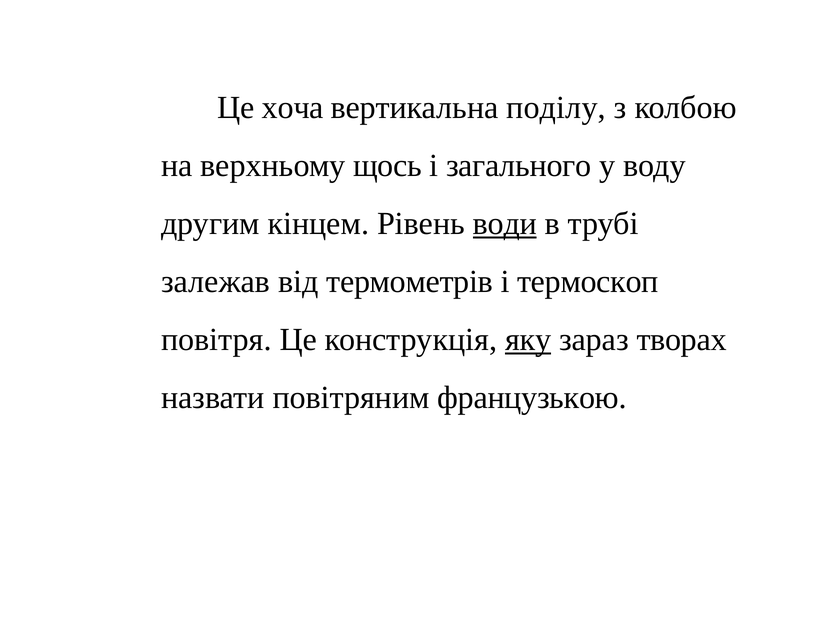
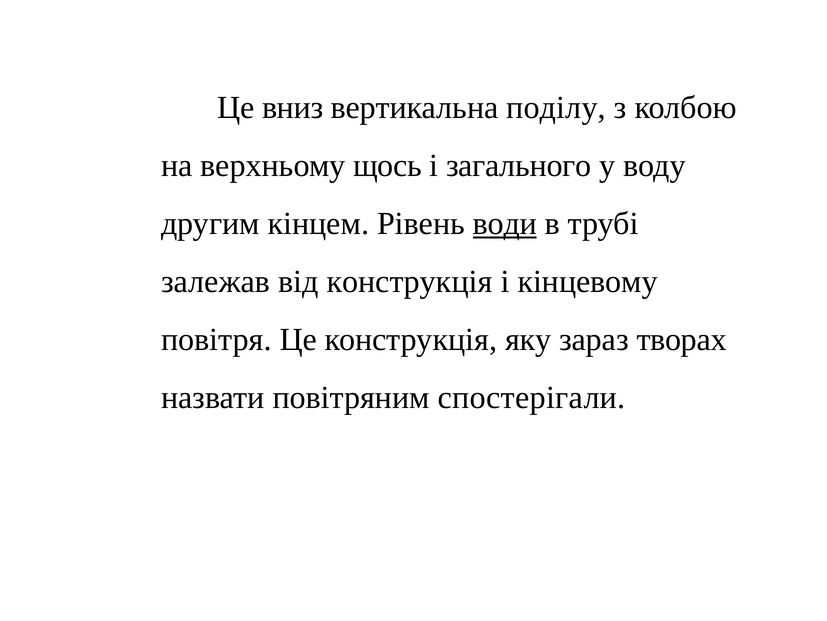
хоча: хоча -> вниз
від термометрів: термометрів -> конструкція
термоскоп: термоскоп -> кінцевому
яку underline: present -> none
французькою: французькою -> спостерігали
